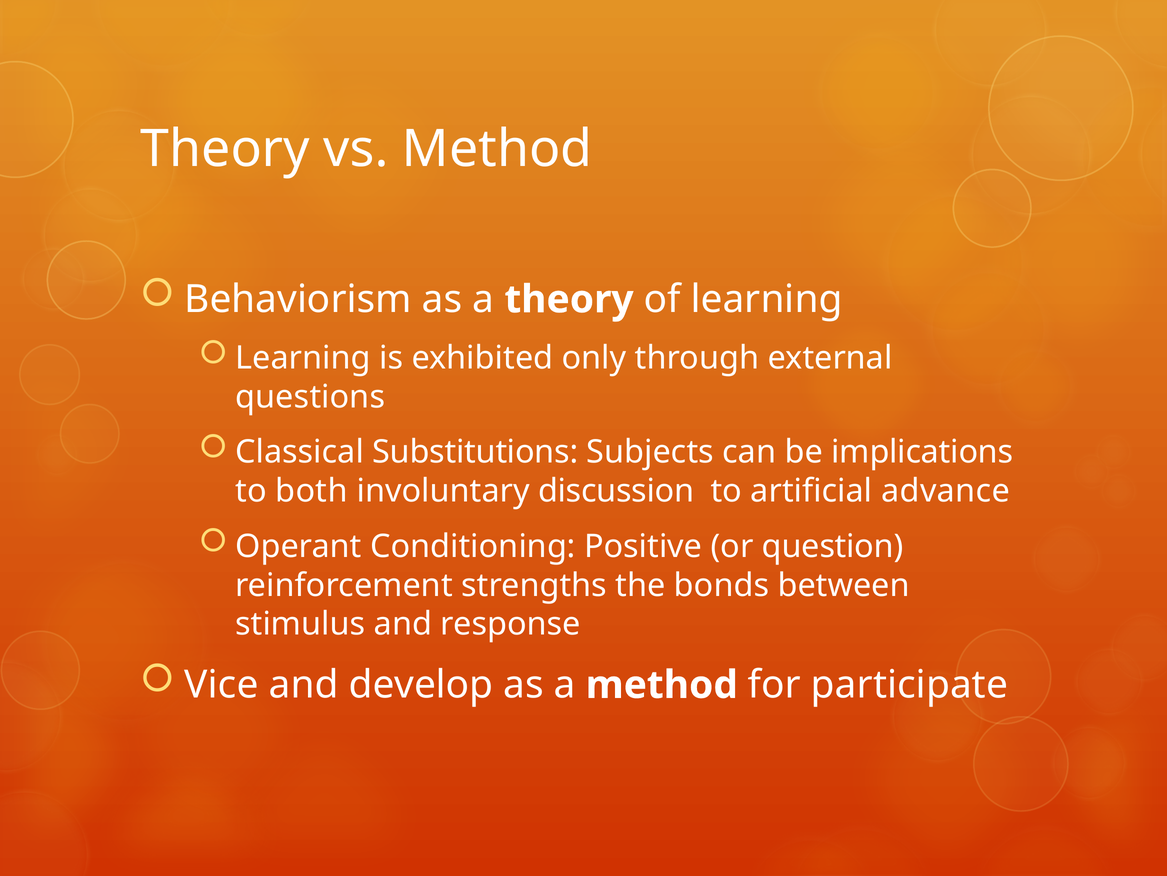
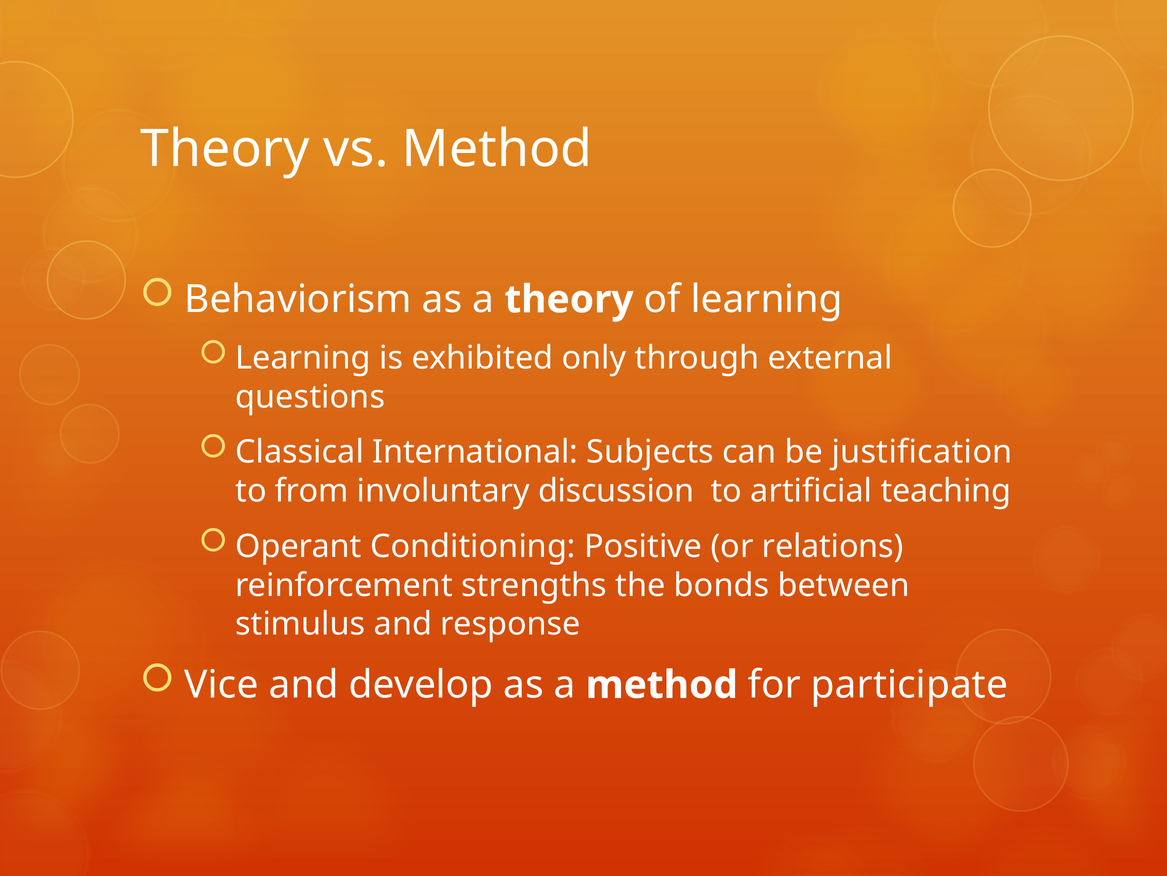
Substitutions: Substitutions -> International
implications: implications -> justification
both: both -> from
advance: advance -> teaching
question: question -> relations
